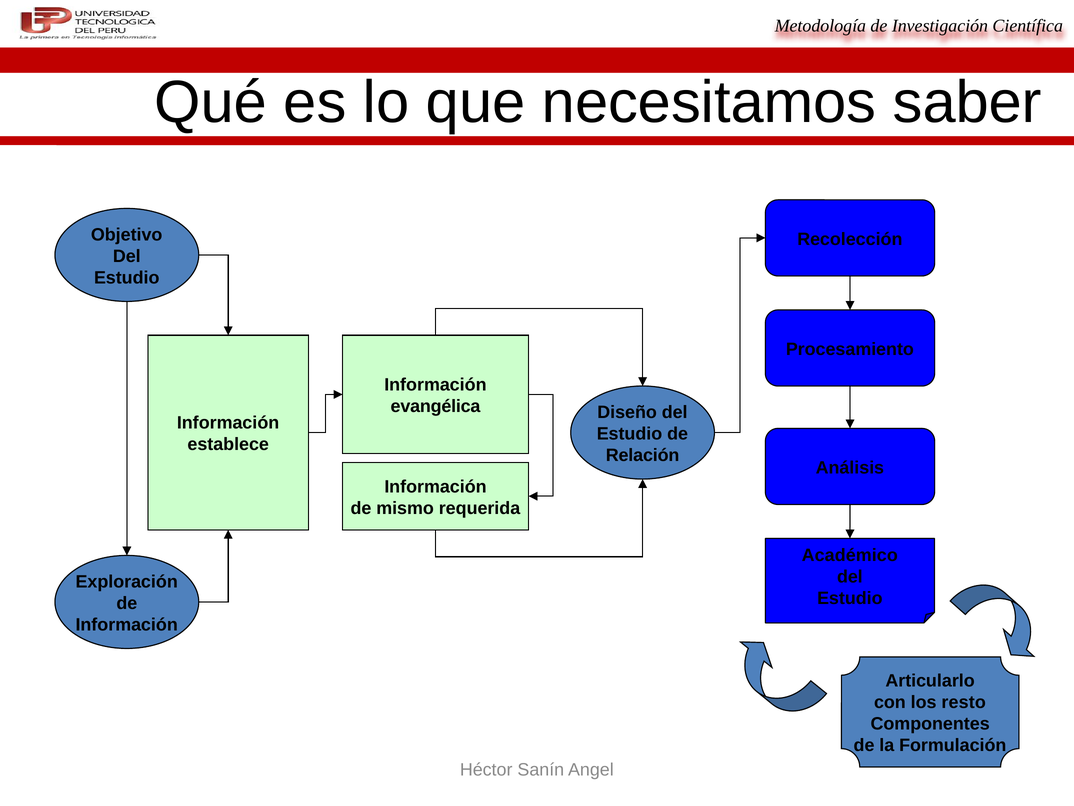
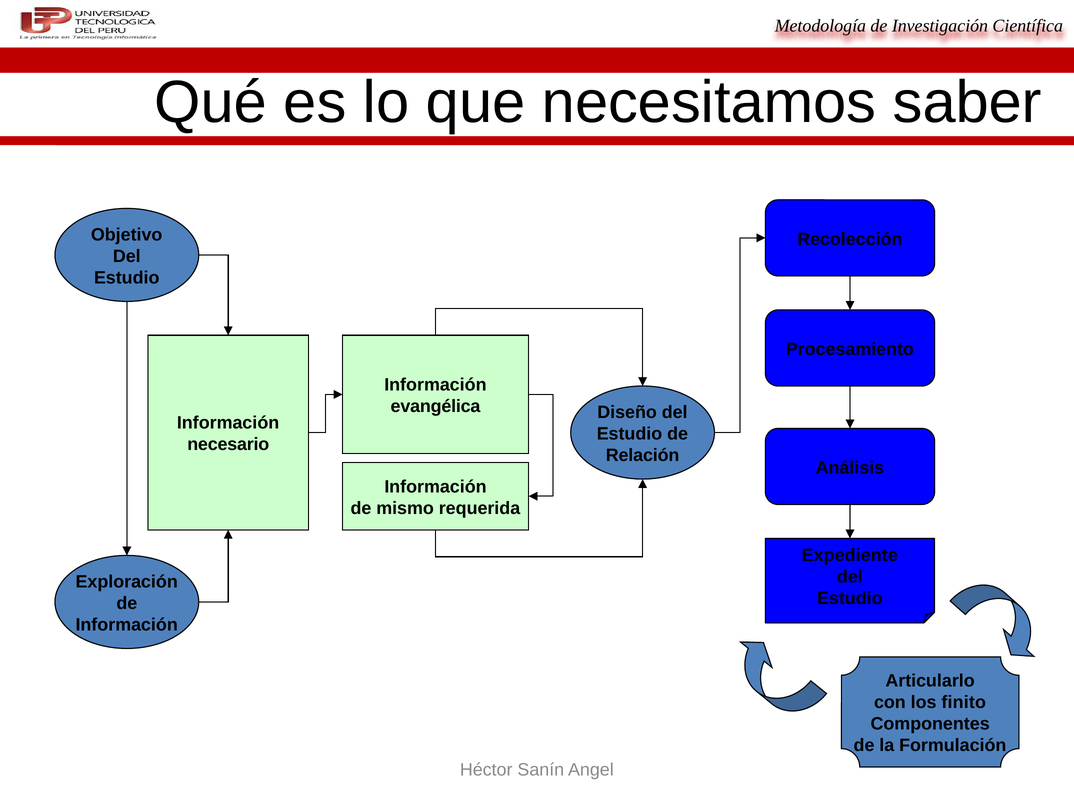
establece: establece -> necesario
Académico: Académico -> Expediente
resto: resto -> finito
